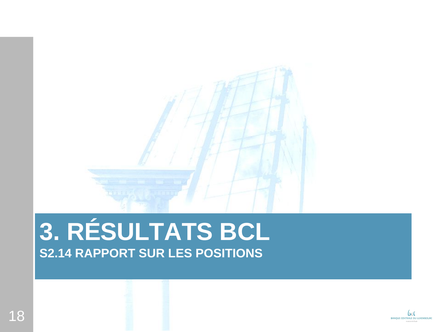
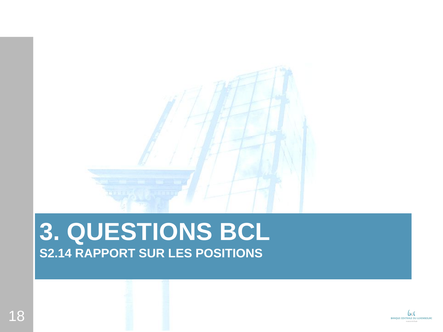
RÉSULTATS: RÉSULTATS -> QUESTIONS
